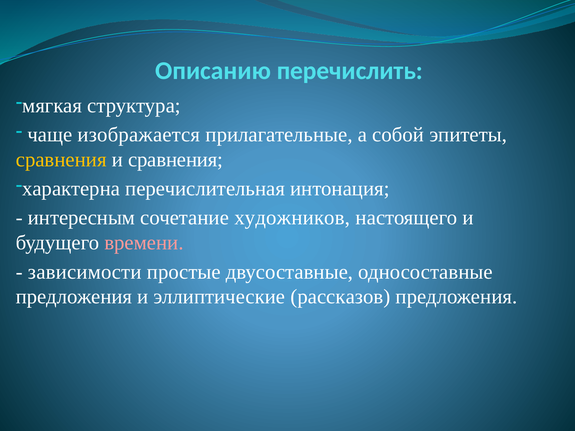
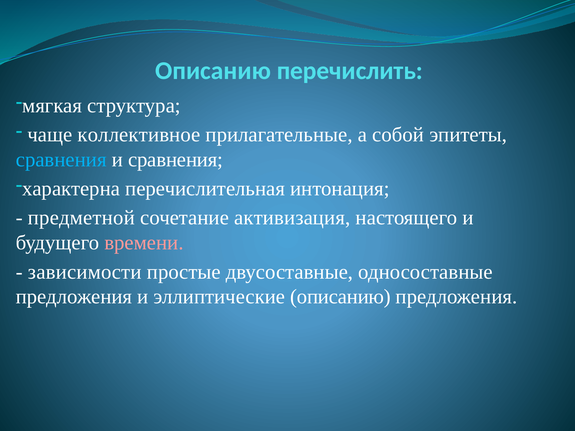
изображается: изображается -> коллективное
сравнения at (61, 160) colour: yellow -> light blue
интересным: интересным -> предметной
художников: художников -> активизация
эллиптические рассказов: рассказов -> описанию
